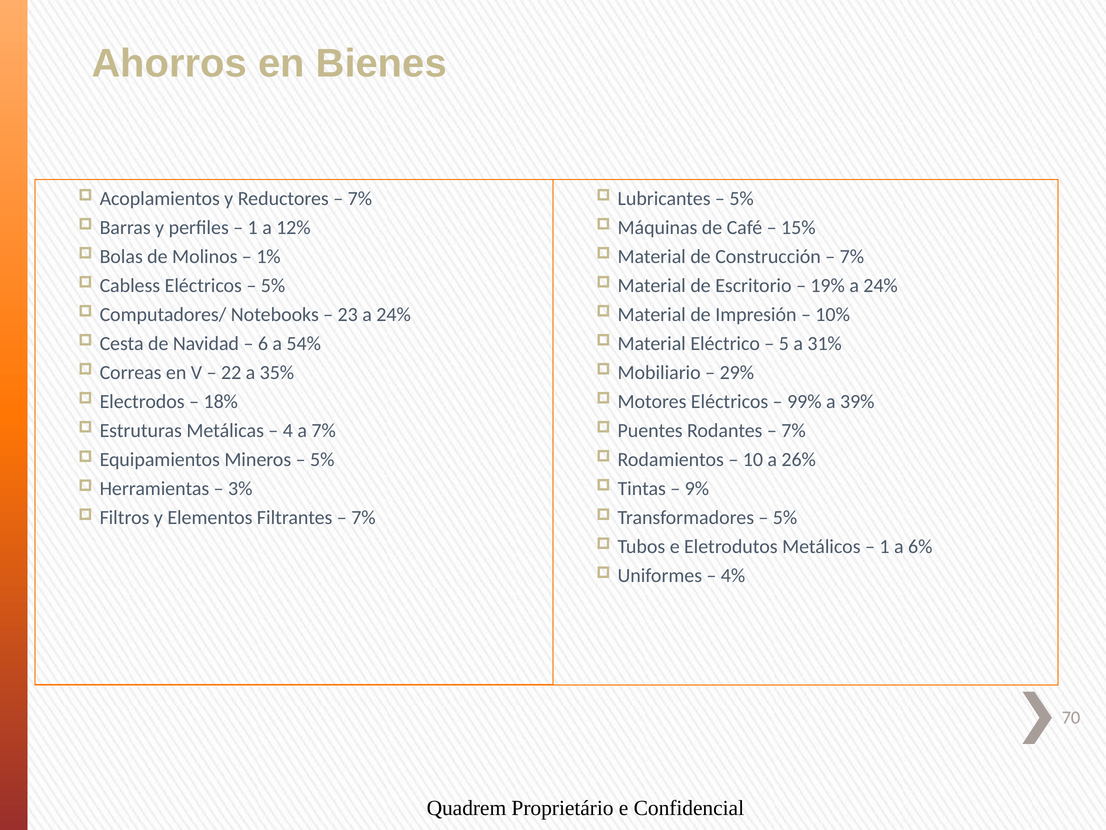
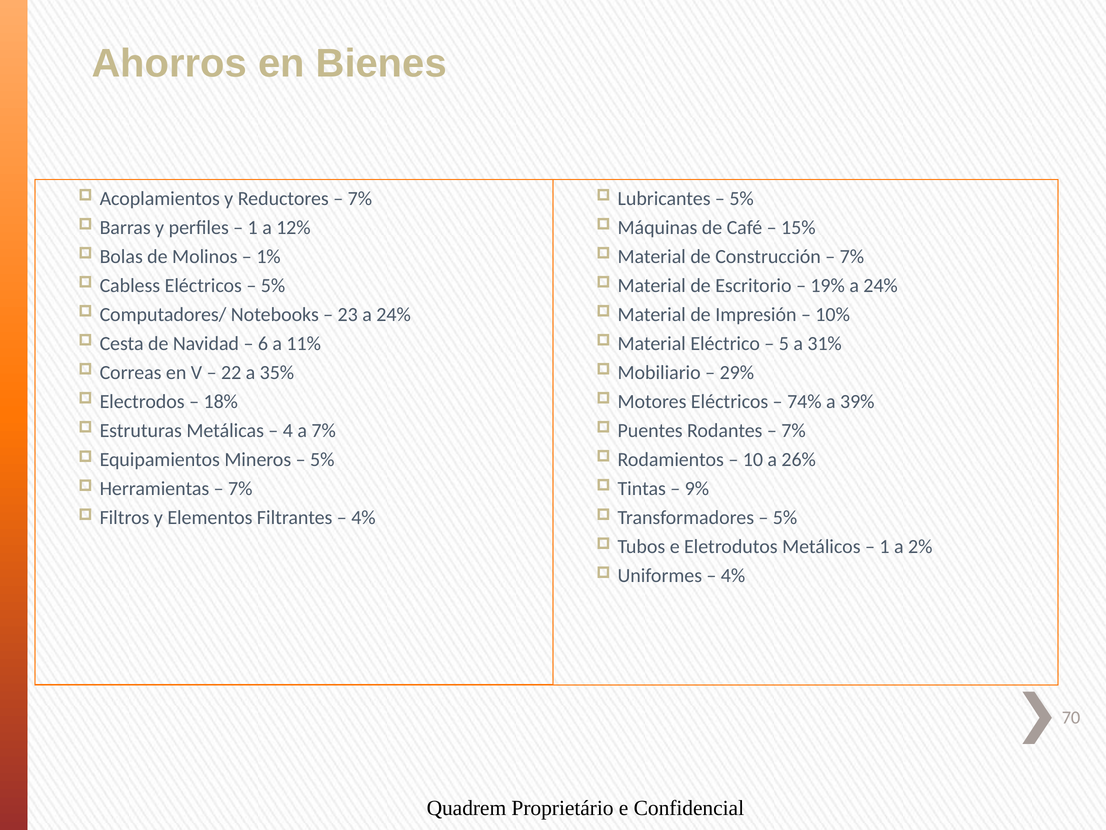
54%: 54% -> 11%
99%: 99% -> 74%
3% at (240, 488): 3% -> 7%
7% at (363, 517): 7% -> 4%
6%: 6% -> 2%
